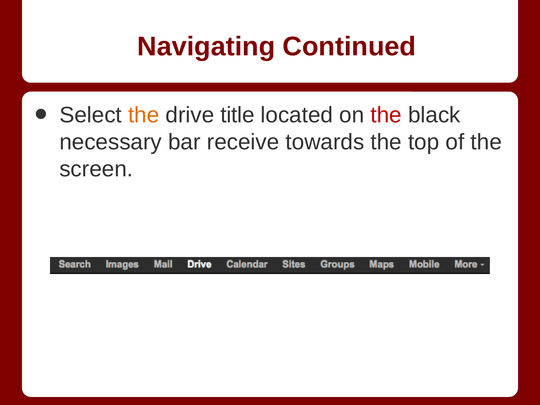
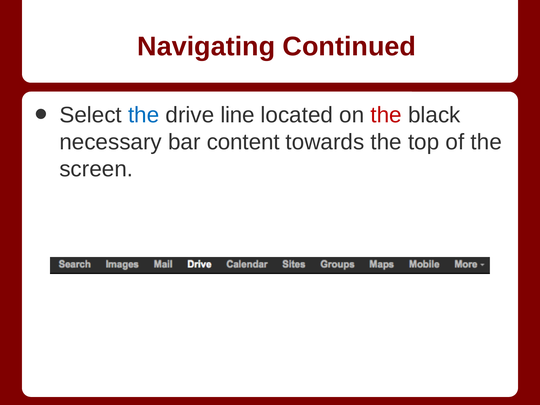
the at (144, 115) colour: orange -> blue
title: title -> line
receive: receive -> content
